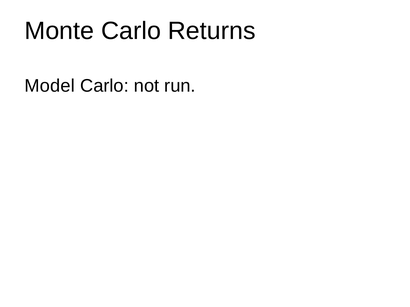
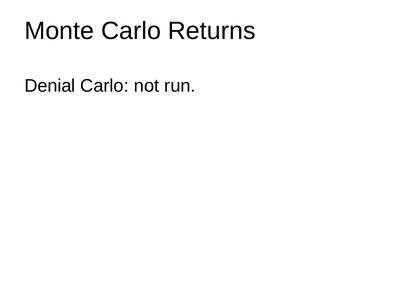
Model: Model -> Denial
